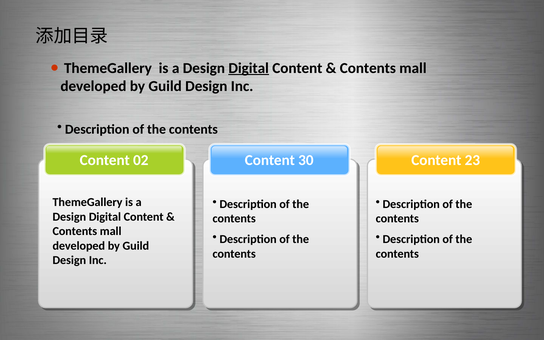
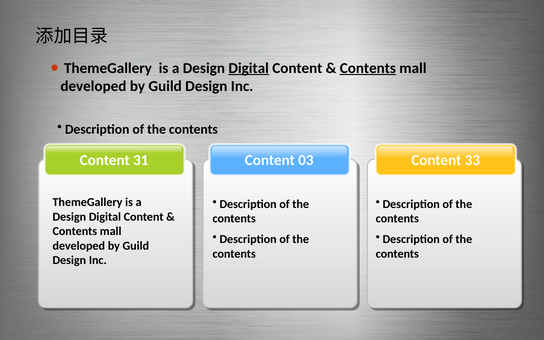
Contents at (368, 68) underline: none -> present
02: 02 -> 31
30: 30 -> 03
23: 23 -> 33
